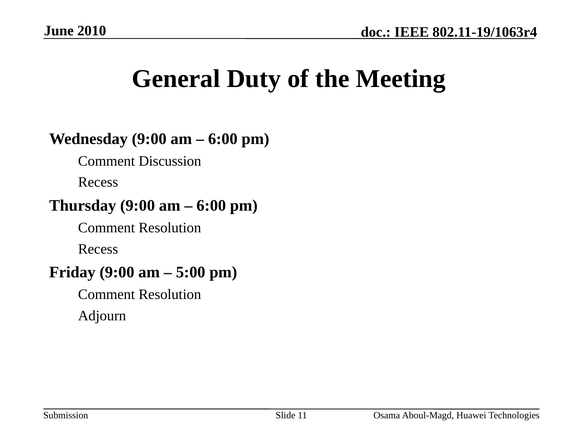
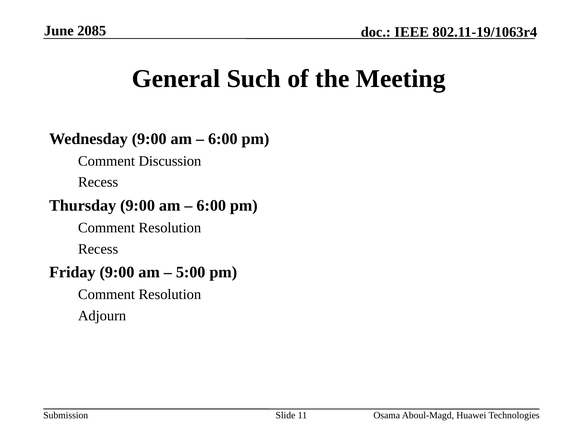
2010: 2010 -> 2085
Duty: Duty -> Such
